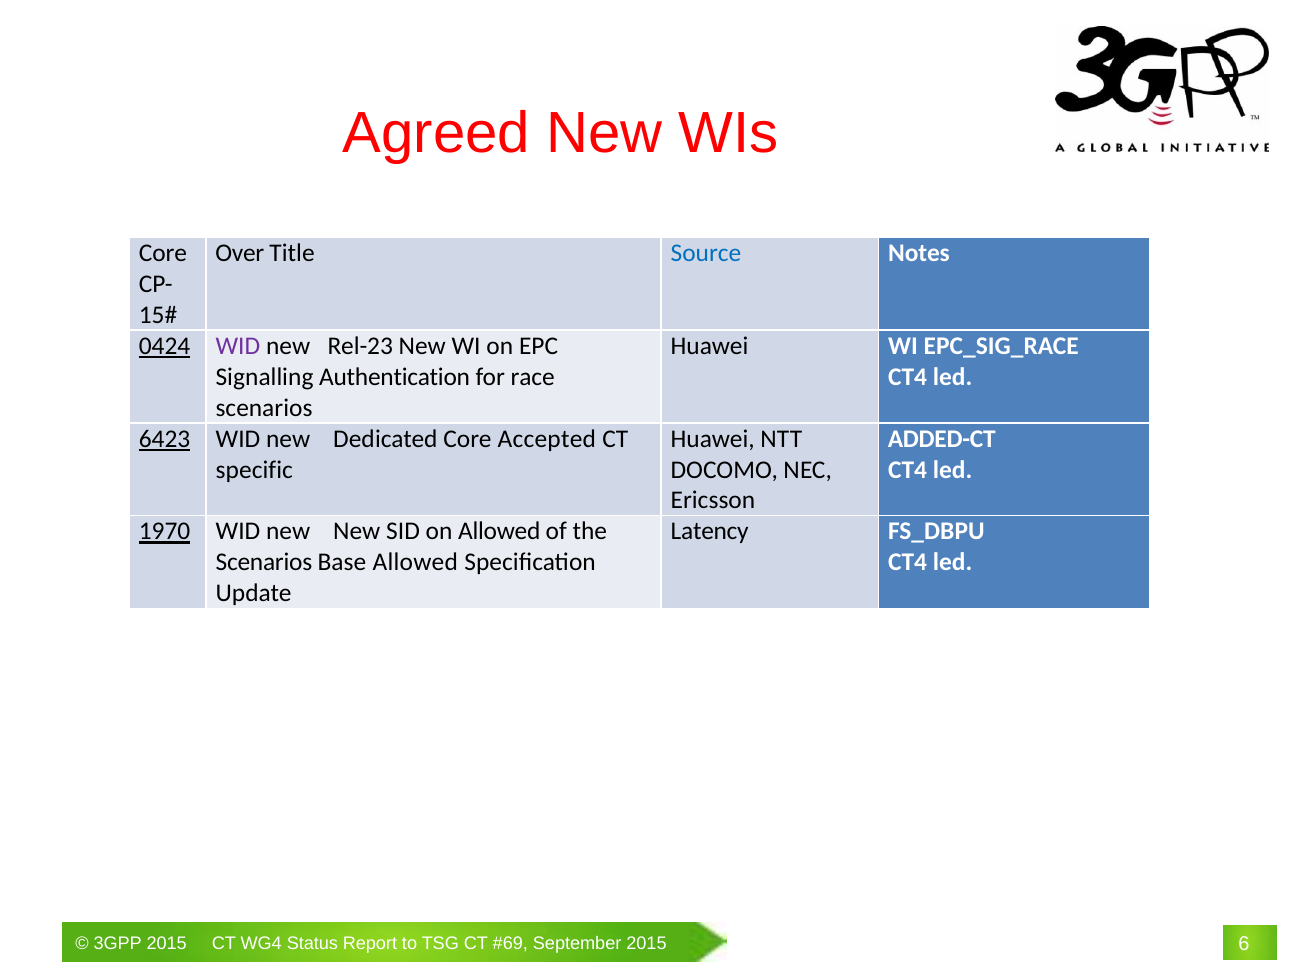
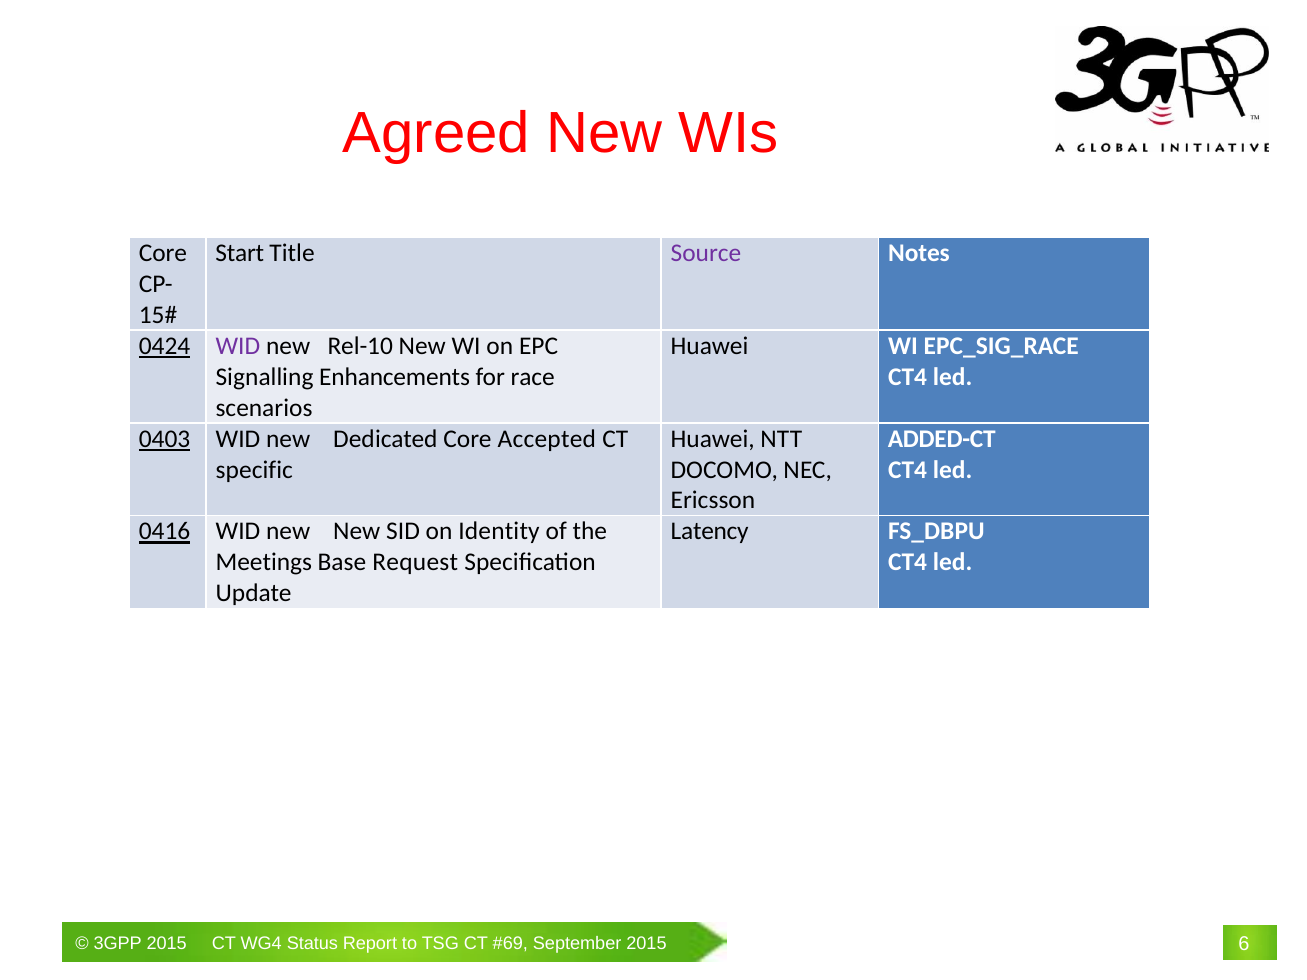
Over: Over -> Start
Source colour: blue -> purple
Rel-23: Rel-23 -> Rel-10
Authentication: Authentication -> Enhancements
6423: 6423 -> 0403
1970: 1970 -> 0416
on Allowed: Allowed -> Identity
Scenarios at (264, 563): Scenarios -> Meetings
Base Allowed: Allowed -> Request
